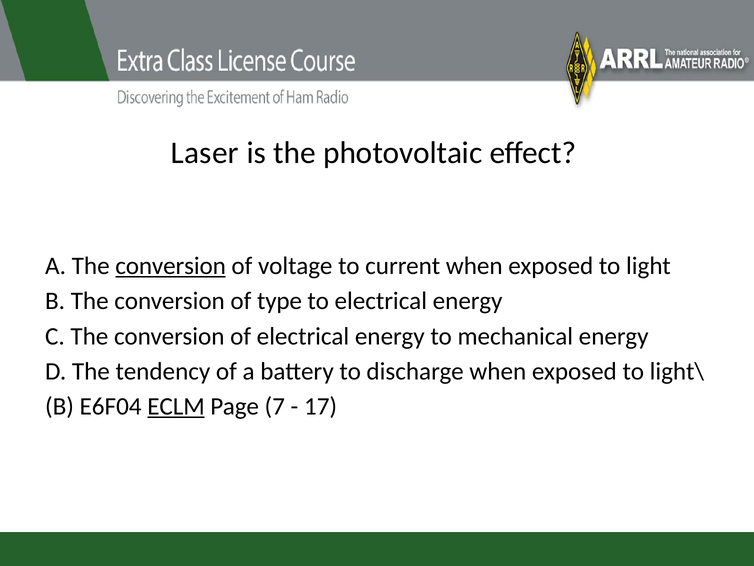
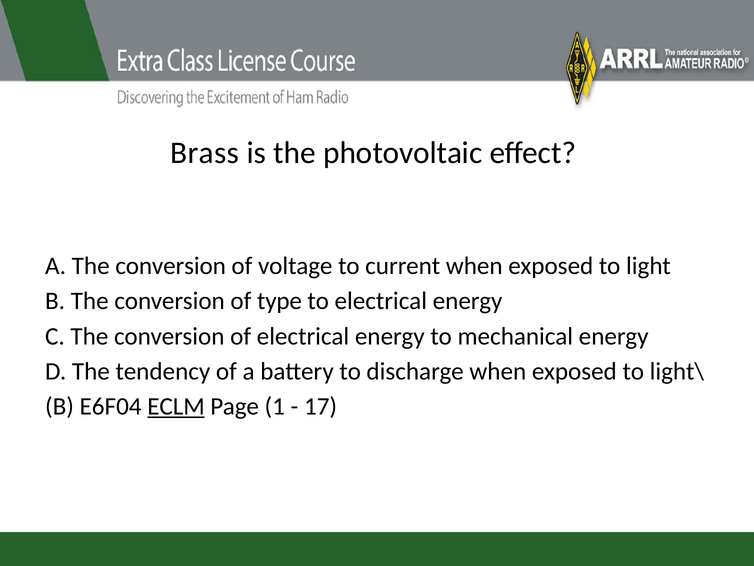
Laser: Laser -> Brass
conversion at (171, 266) underline: present -> none
7: 7 -> 1
